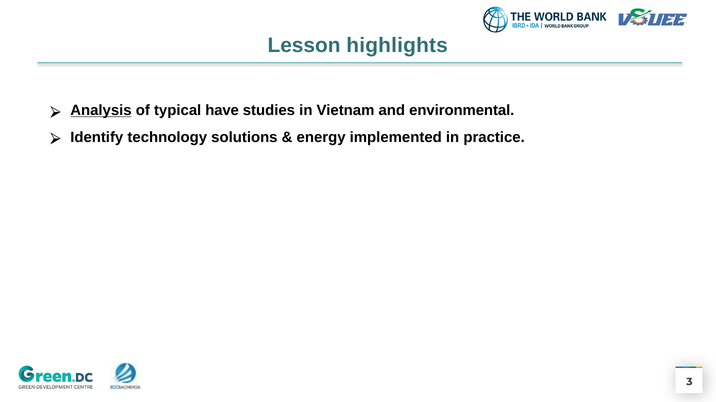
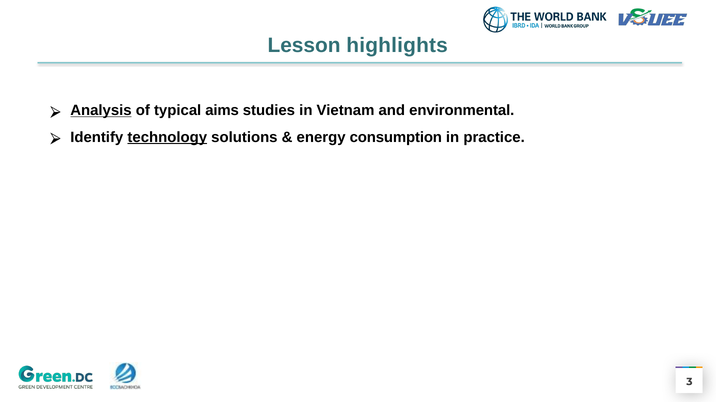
have: have -> aims
technology underline: none -> present
implemented: implemented -> consumption
